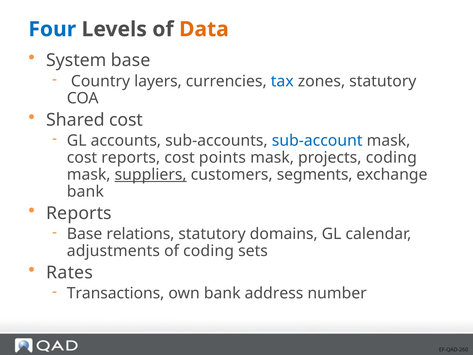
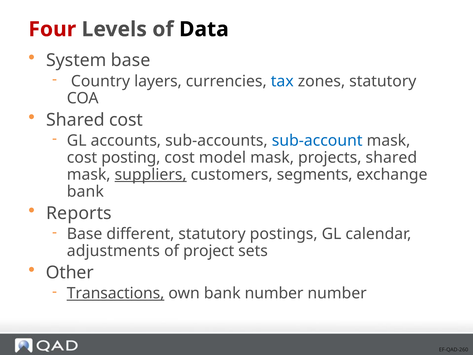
Four colour: blue -> red
Data colour: orange -> black
cost reports: reports -> posting
points: points -> model
projects coding: coding -> shared
relations: relations -> different
domains: domains -> postings
of coding: coding -> project
Rates: Rates -> Other
Transactions underline: none -> present
bank address: address -> number
